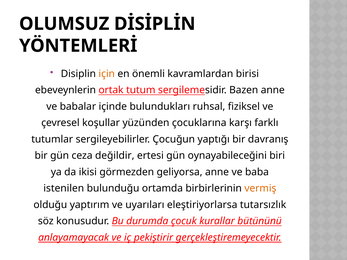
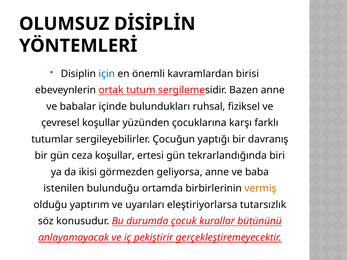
için colour: orange -> blue
ceza değildir: değildir -> koşullar
oynayabileceğini: oynayabileceğini -> tekrarlandığında
